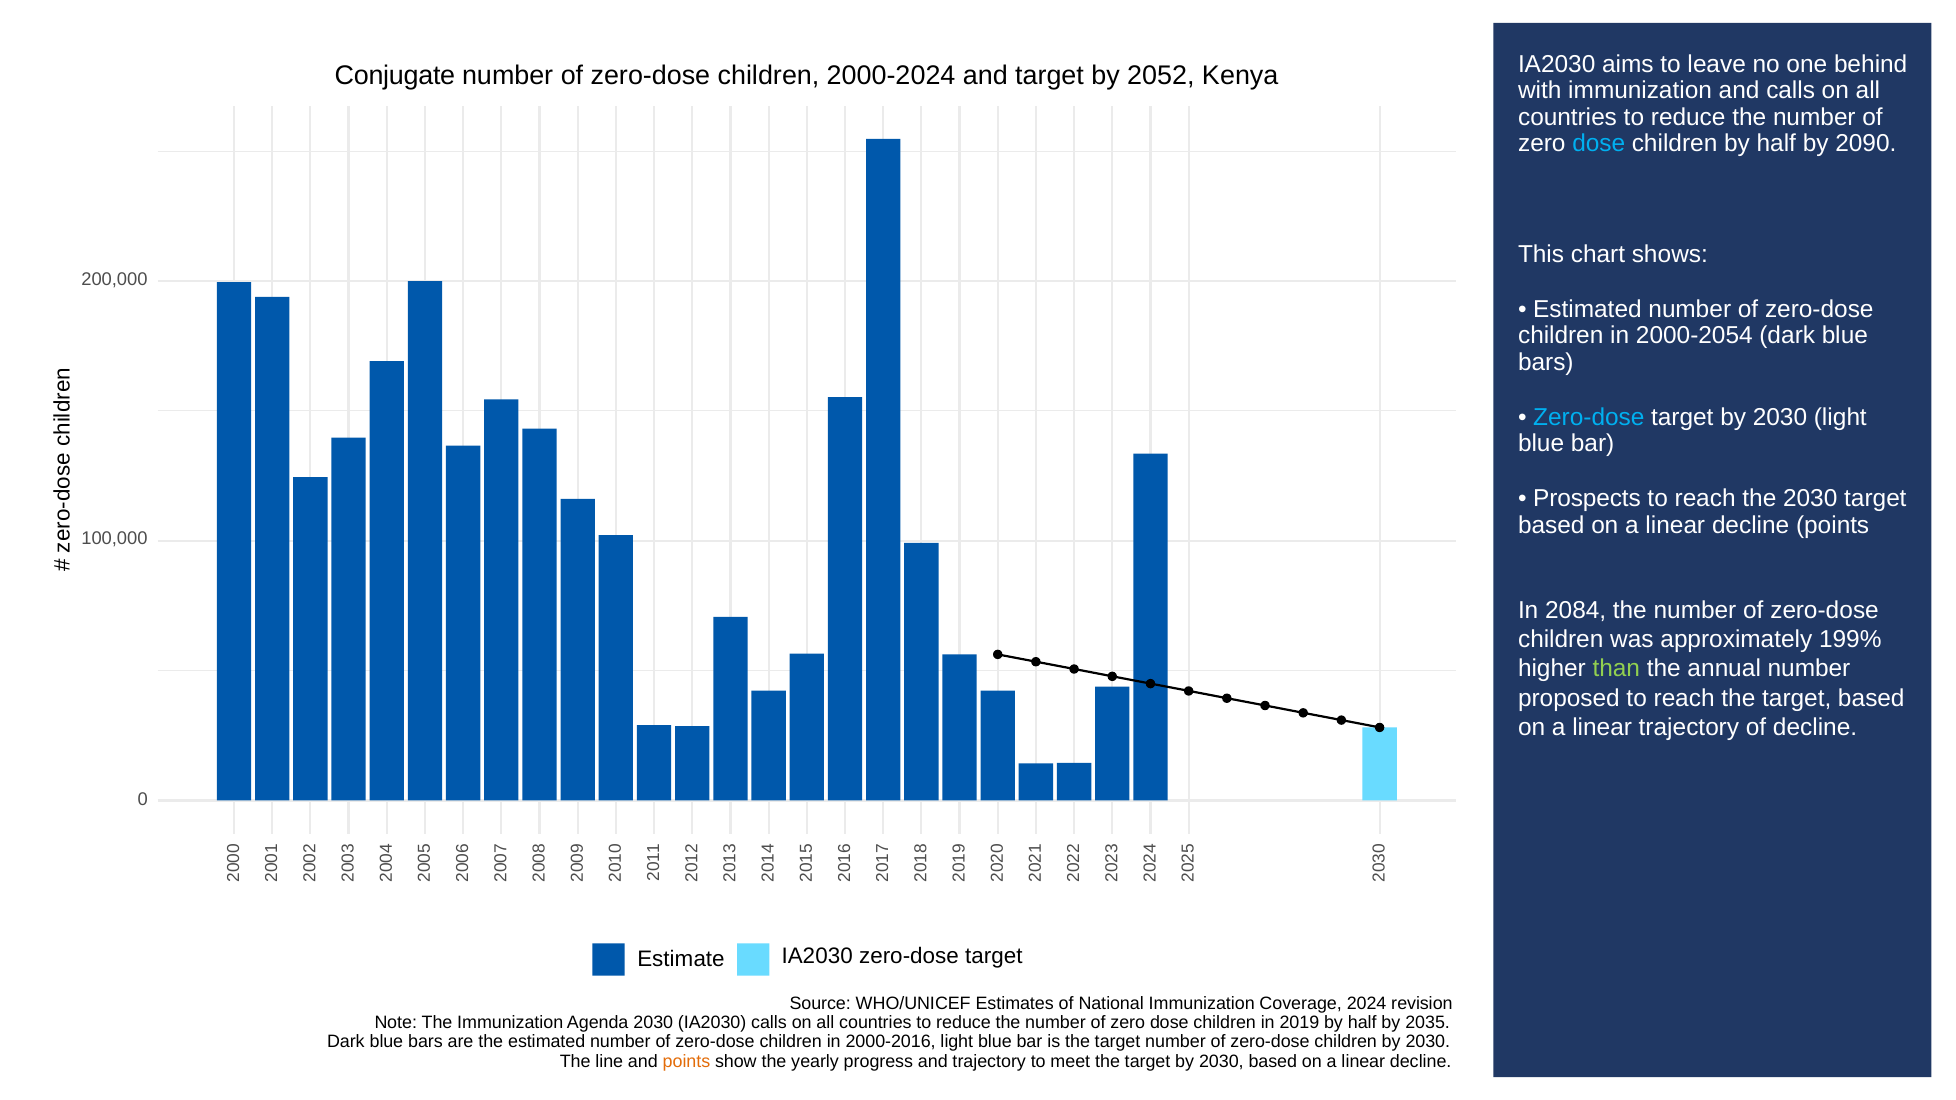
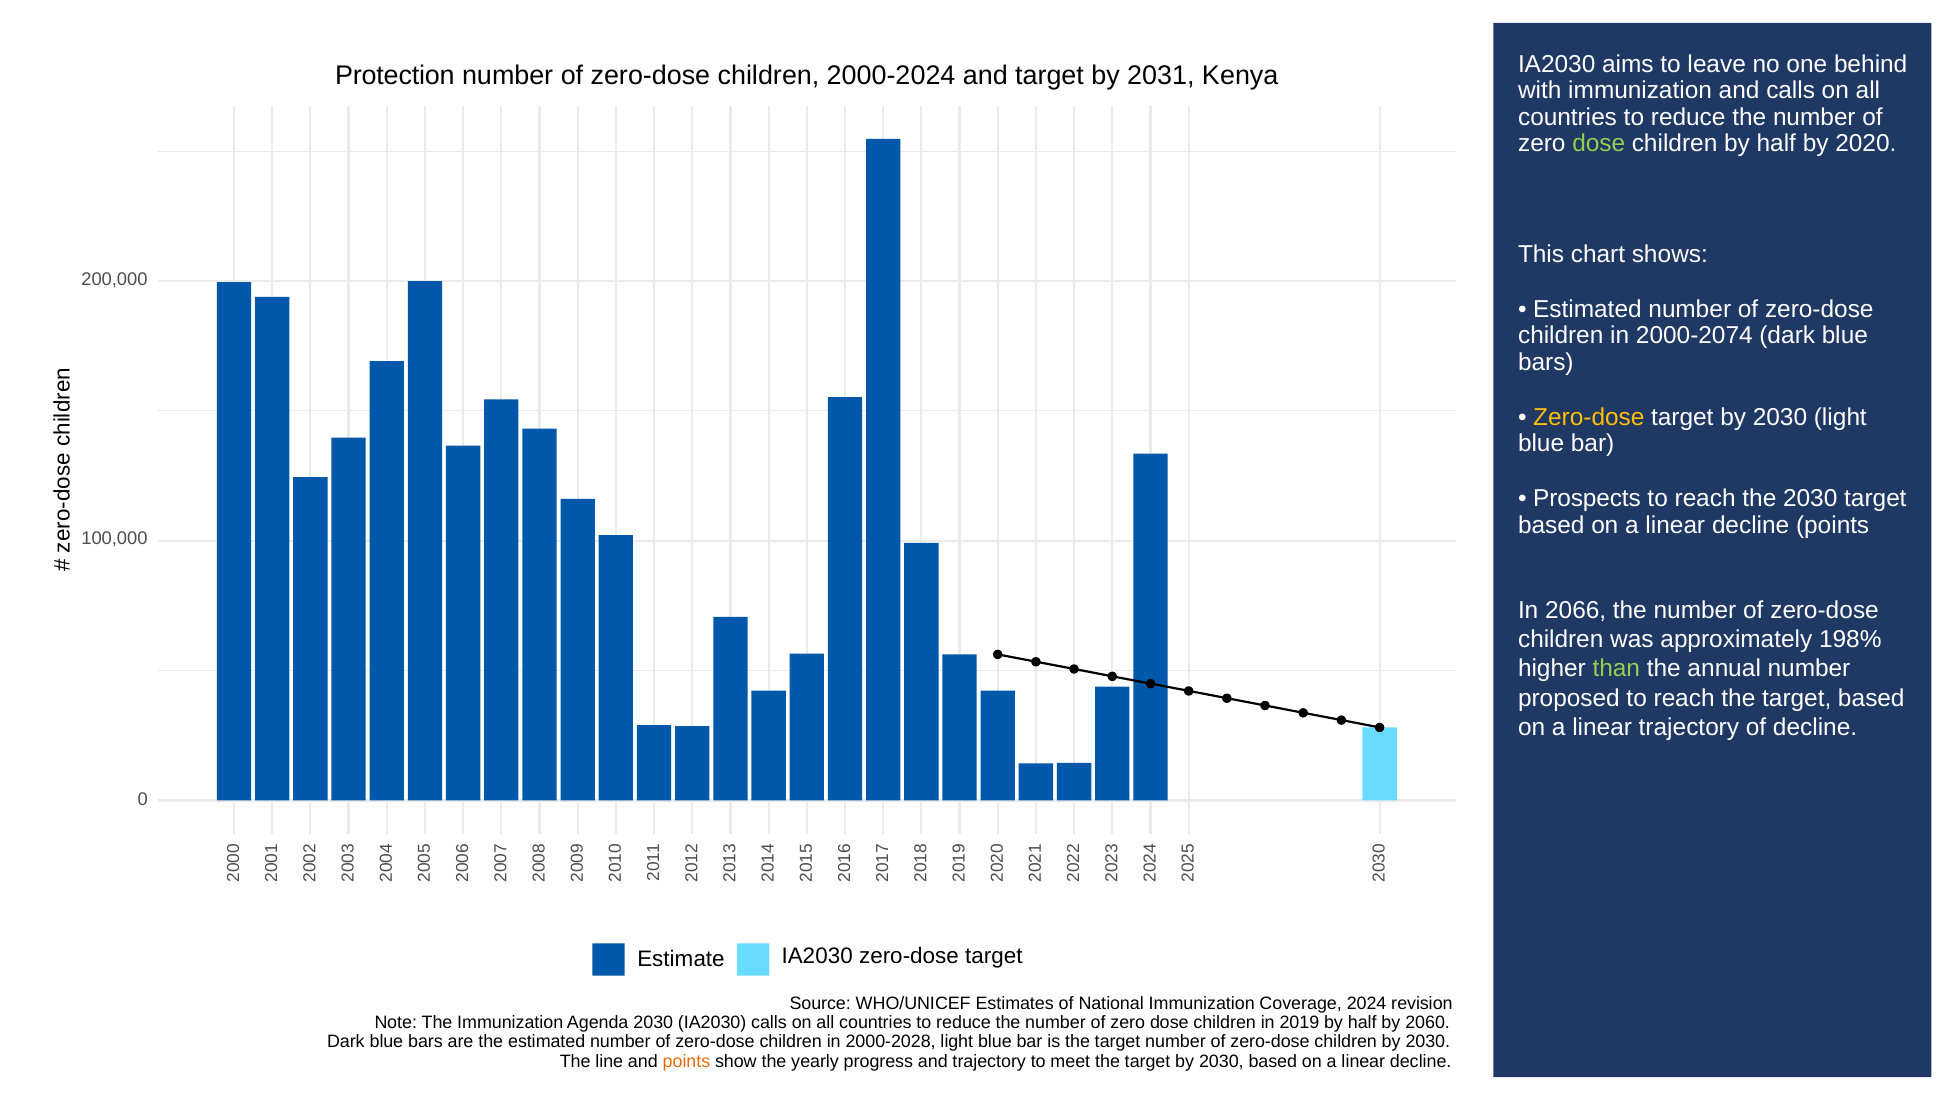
Conjugate: Conjugate -> Protection
2052: 2052 -> 2031
dose at (1599, 143) colour: light blue -> light green
2090: 2090 -> 2020
2000-2054: 2000-2054 -> 2000-2074
Zero-dose at (1589, 417) colour: light blue -> yellow
2084: 2084 -> 2066
199%: 199% -> 198%
2035: 2035 -> 2060
2000-2016: 2000-2016 -> 2000-2028
